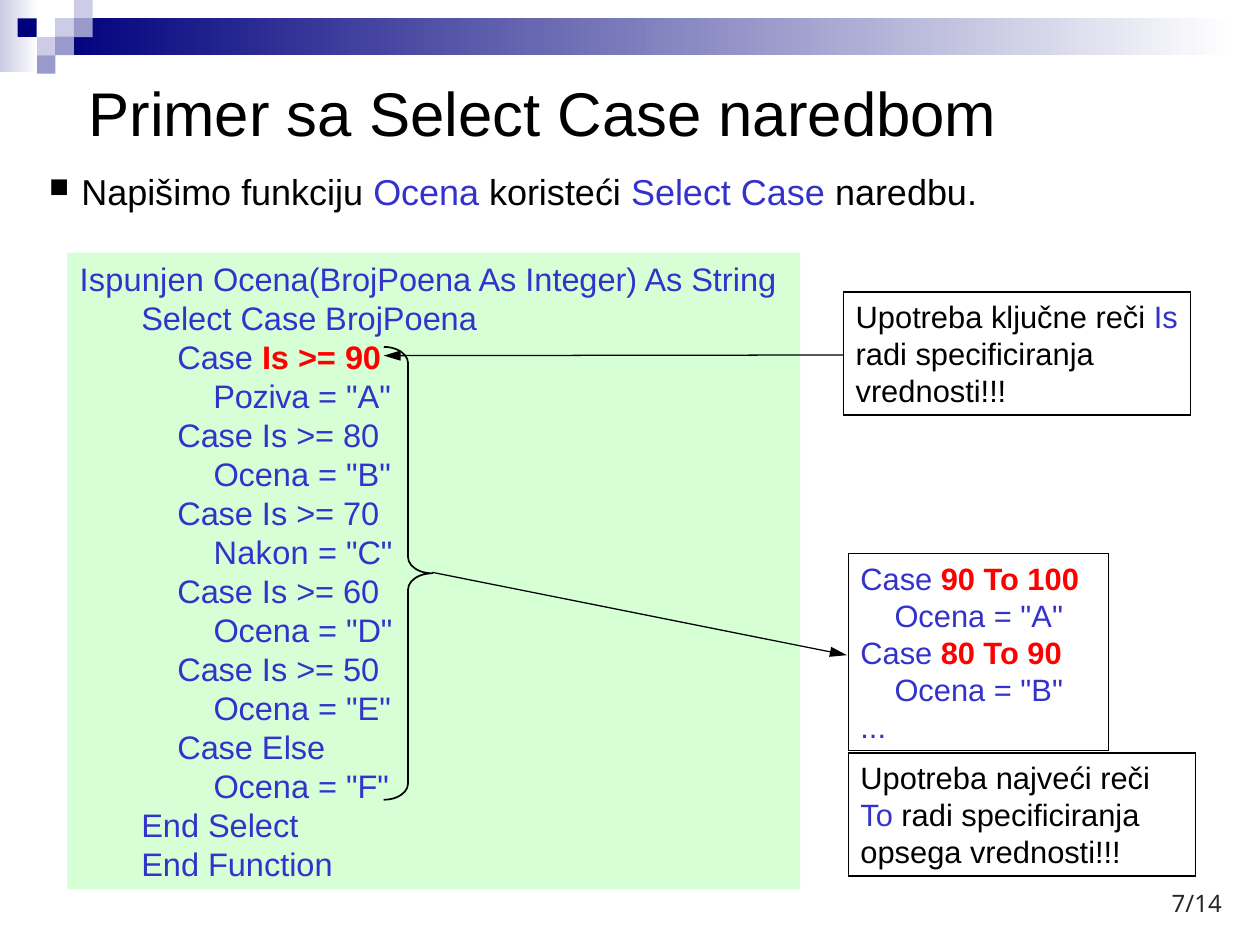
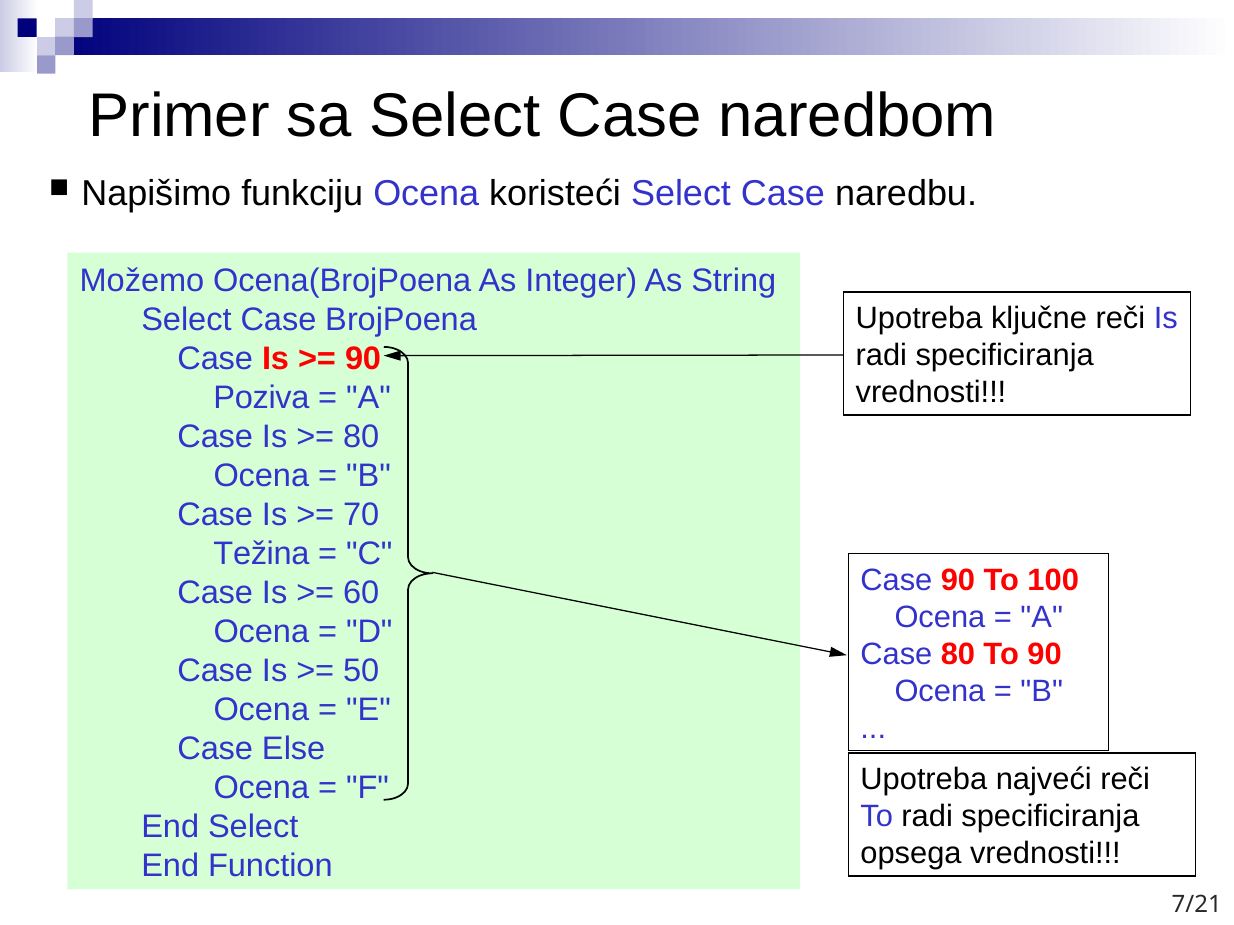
Ispunjen: Ispunjen -> Možemo
Nakon: Nakon -> Težina
7/14: 7/14 -> 7/21
